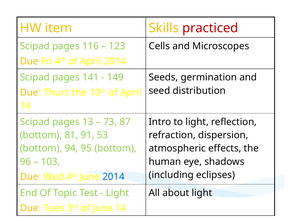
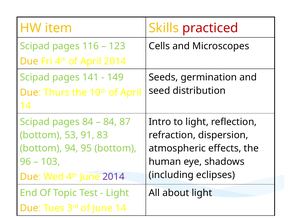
pages 13: 13 -> 84
73 at (110, 122): 73 -> 84
81: 81 -> 53
53: 53 -> 83
2014 at (114, 177) colour: blue -> purple
